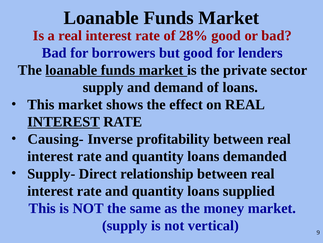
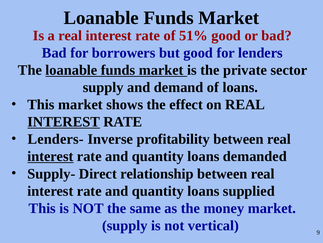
28%: 28% -> 51%
Causing-: Causing- -> Lenders-
interest at (50, 156) underline: none -> present
